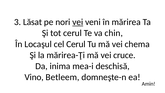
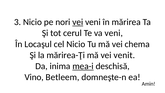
3 Lăsat: Lăsat -> Nicio
va chin: chin -> veni
cel Cerul: Cerul -> Nicio
cruce: cruce -> venit
mea-i underline: none -> present
